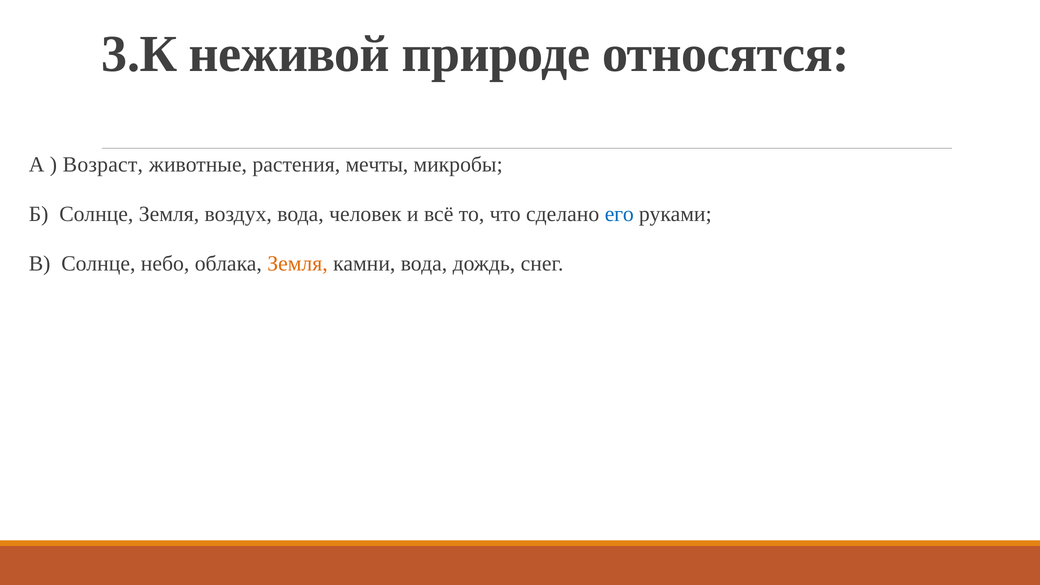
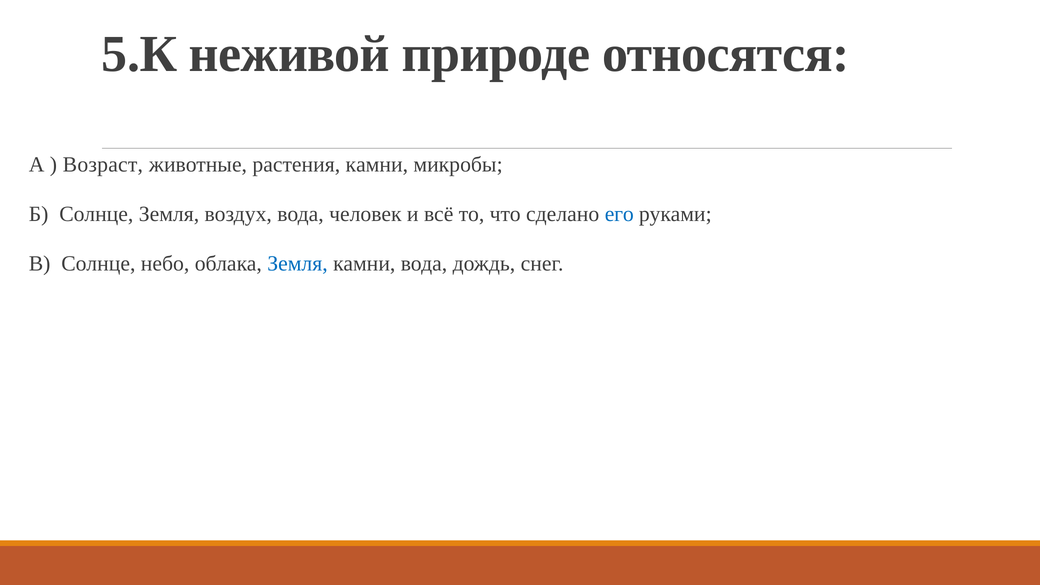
3.К: 3.К -> 5.К
растения мечты: мечты -> камни
Земля at (297, 263) colour: orange -> blue
